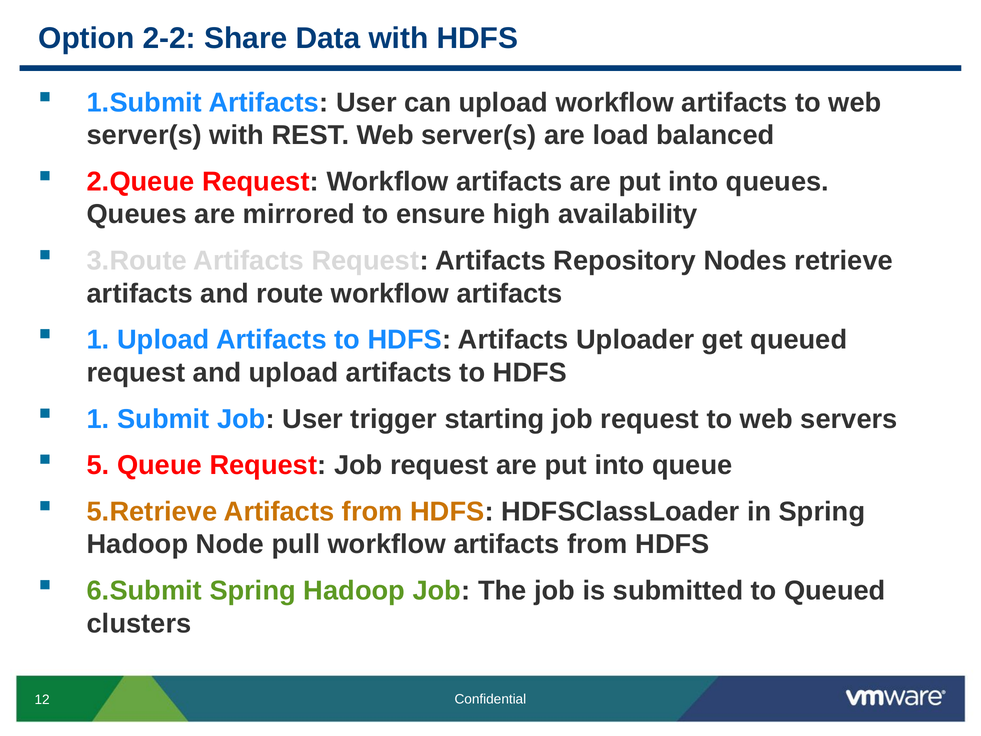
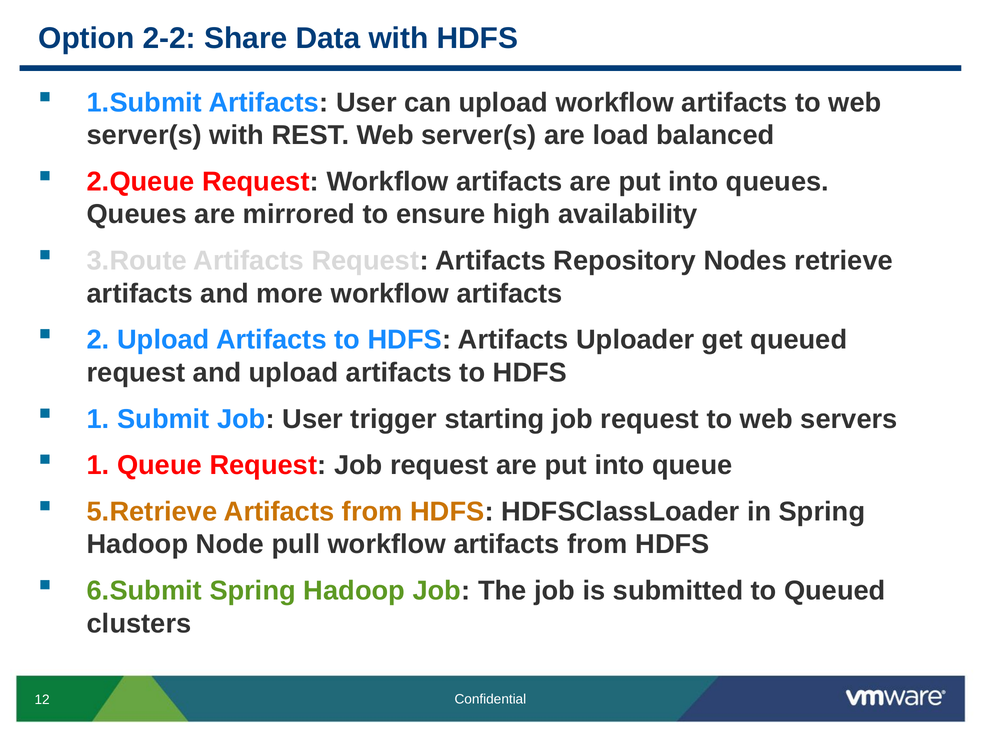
route: route -> more
1 at (98, 340): 1 -> 2
5 at (98, 465): 5 -> 1
